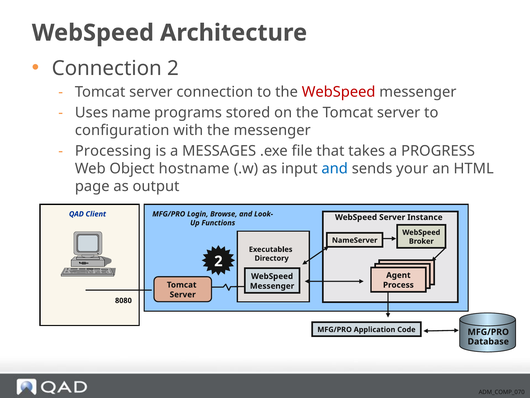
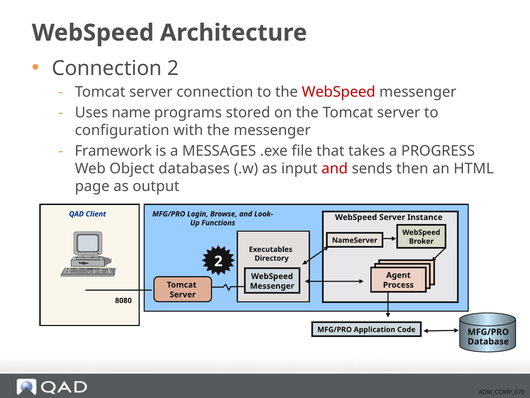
Processing: Processing -> Framework
hostname: hostname -> databases
and at (335, 168) colour: blue -> red
your: your -> then
